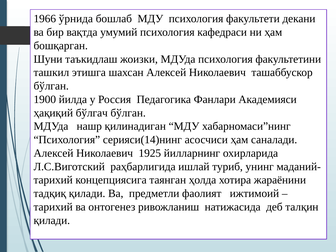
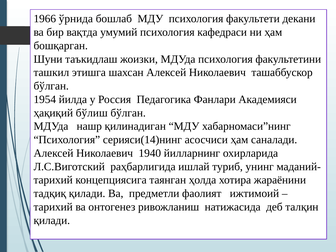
1900: 1900 -> 1954
бўлгач: бўлгач -> бўлиш
1925: 1925 -> 1940
